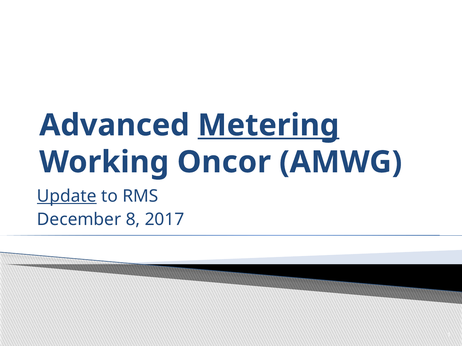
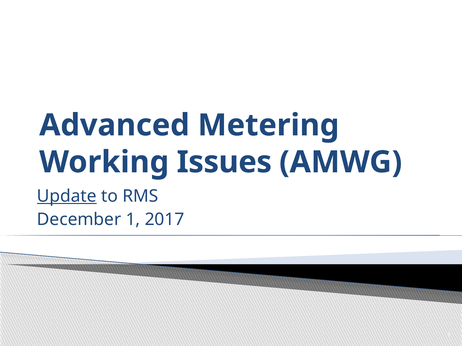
Metering underline: present -> none
Oncor: Oncor -> Issues
December 8: 8 -> 1
